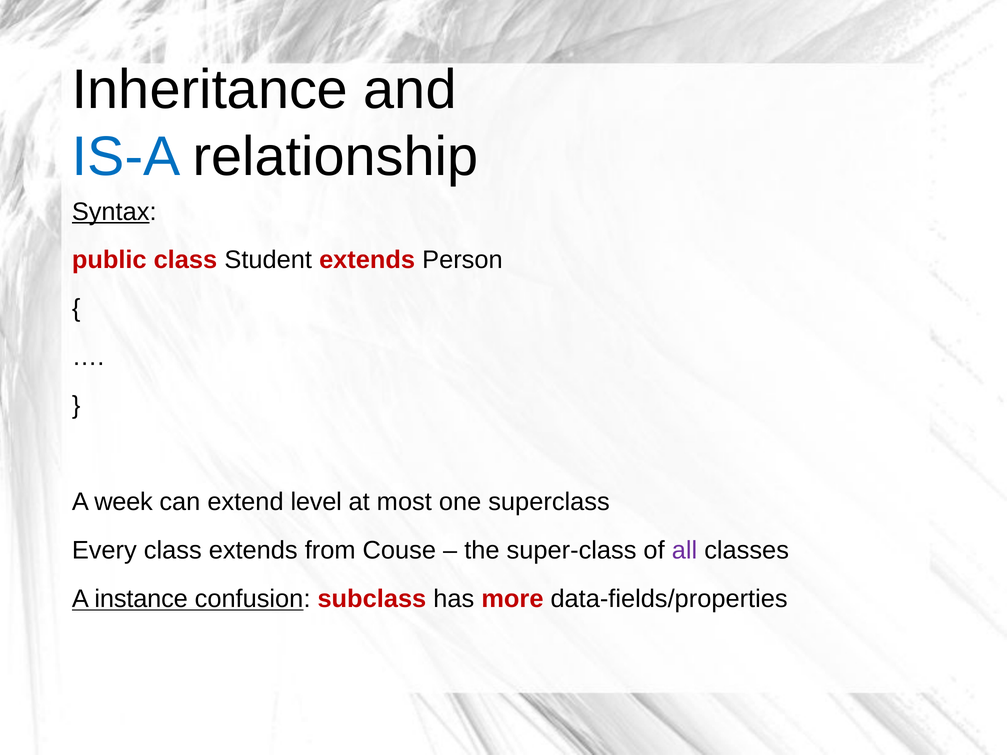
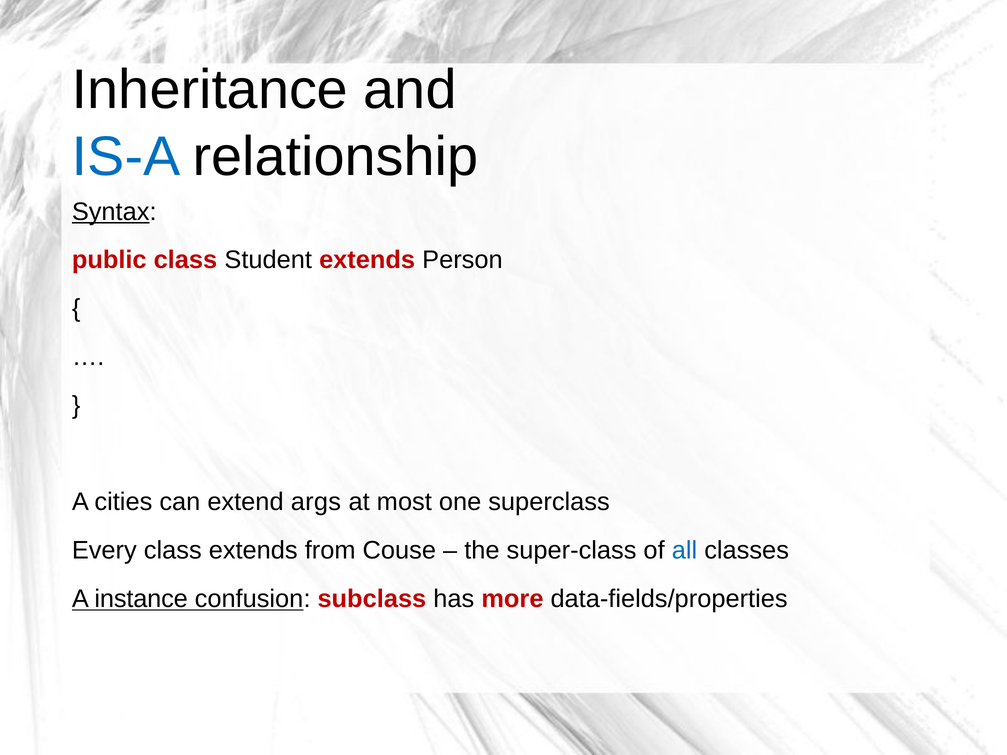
week: week -> cities
level: level -> args
all colour: purple -> blue
